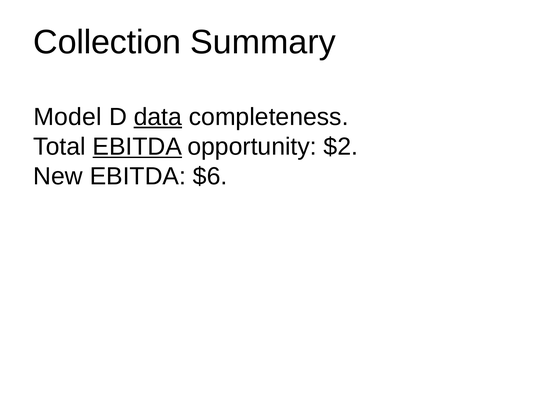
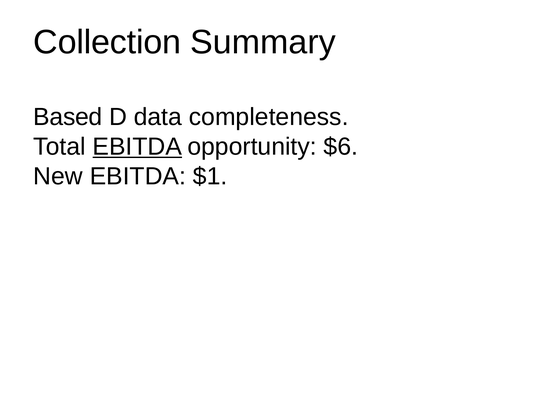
Model: Model -> Based
data underline: present -> none
$2: $2 -> $6
$6: $6 -> $1
